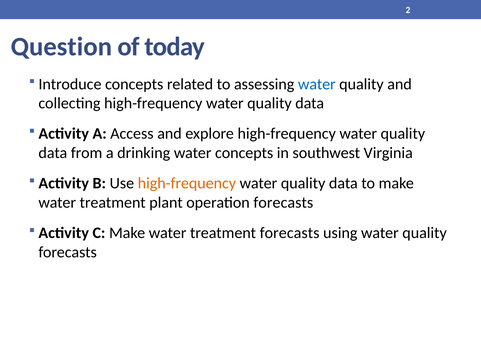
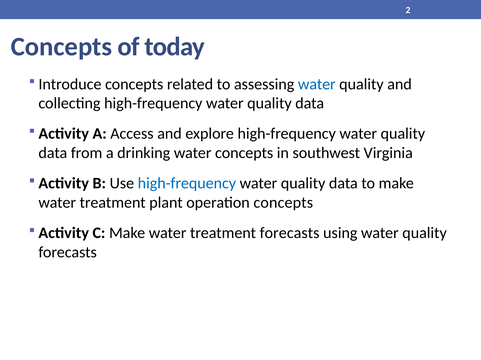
Question at (61, 47): Question -> Concepts
high-frequency at (187, 184) colour: orange -> blue
operation forecasts: forecasts -> concepts
